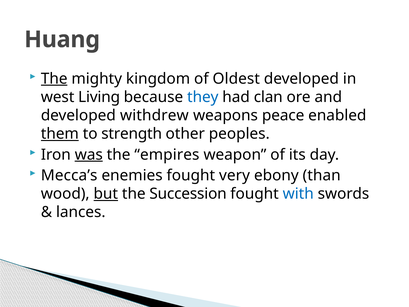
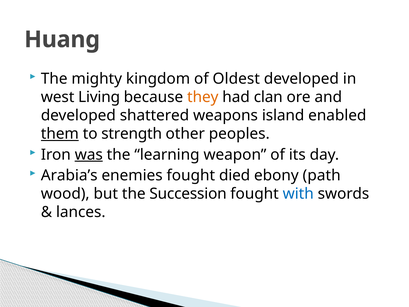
The at (54, 79) underline: present -> none
they colour: blue -> orange
withdrew: withdrew -> shattered
peace: peace -> island
empires: empires -> learning
Mecca’s: Mecca’s -> Arabia’s
very: very -> died
than: than -> path
but underline: present -> none
